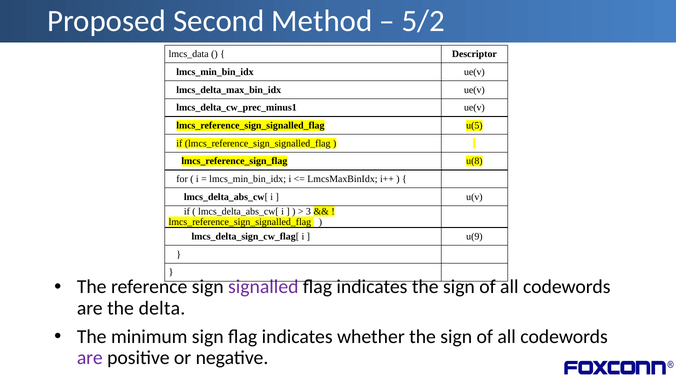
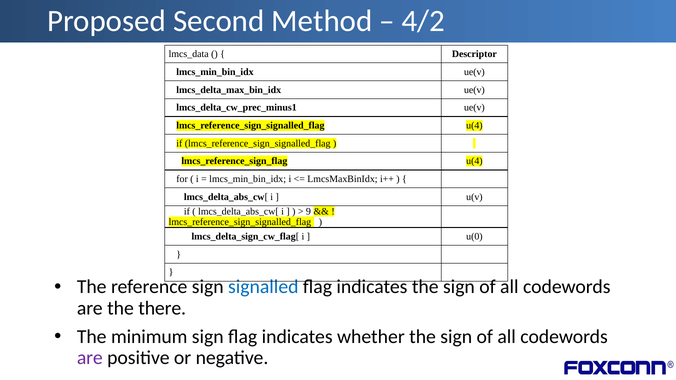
5/2: 5/2 -> 4/2
u(5 at (474, 126): u(5 -> u(4
u(8 at (474, 161): u(8 -> u(4
3: 3 -> 9
u(9: u(9 -> u(0
signalled colour: purple -> blue
delta: delta -> there
